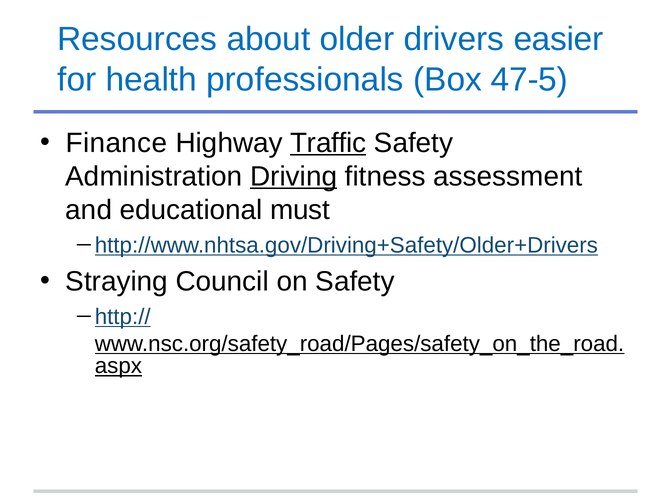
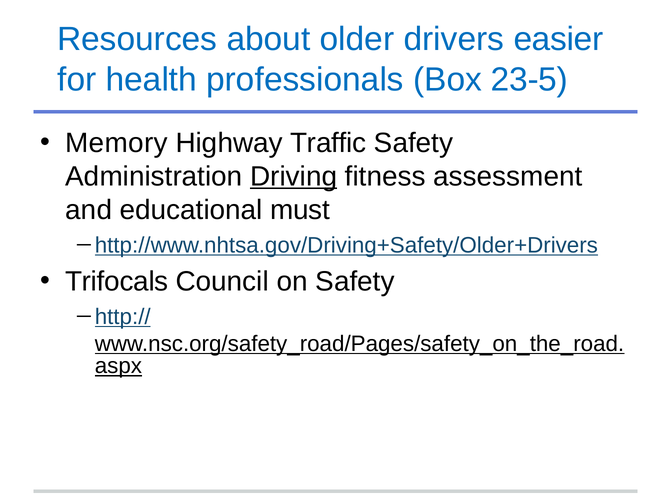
47-5: 47-5 -> 23-5
Finance: Finance -> Memory
Traffic underline: present -> none
Straying: Straying -> Trifocals
